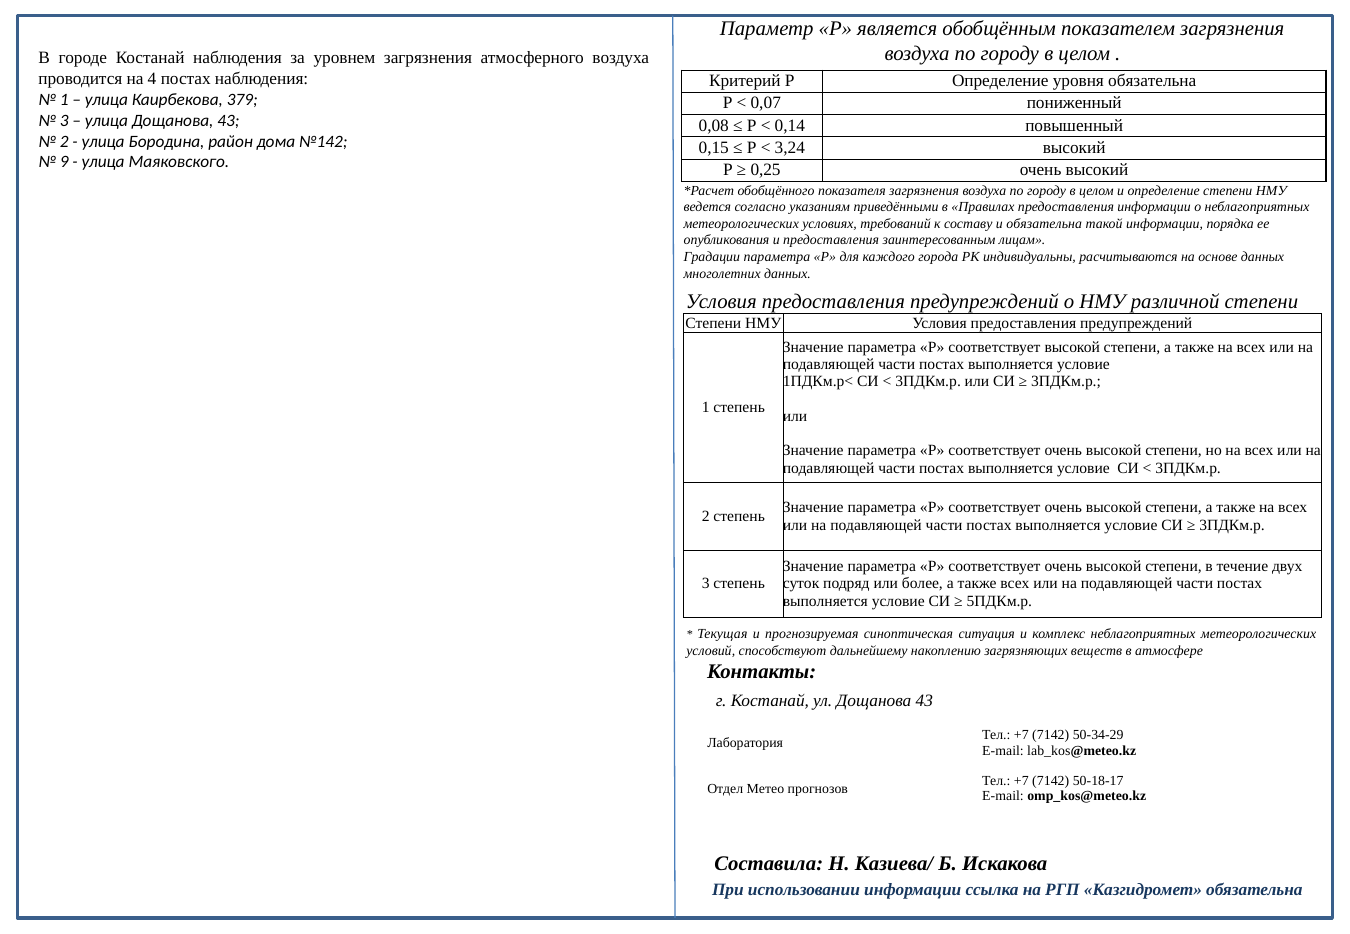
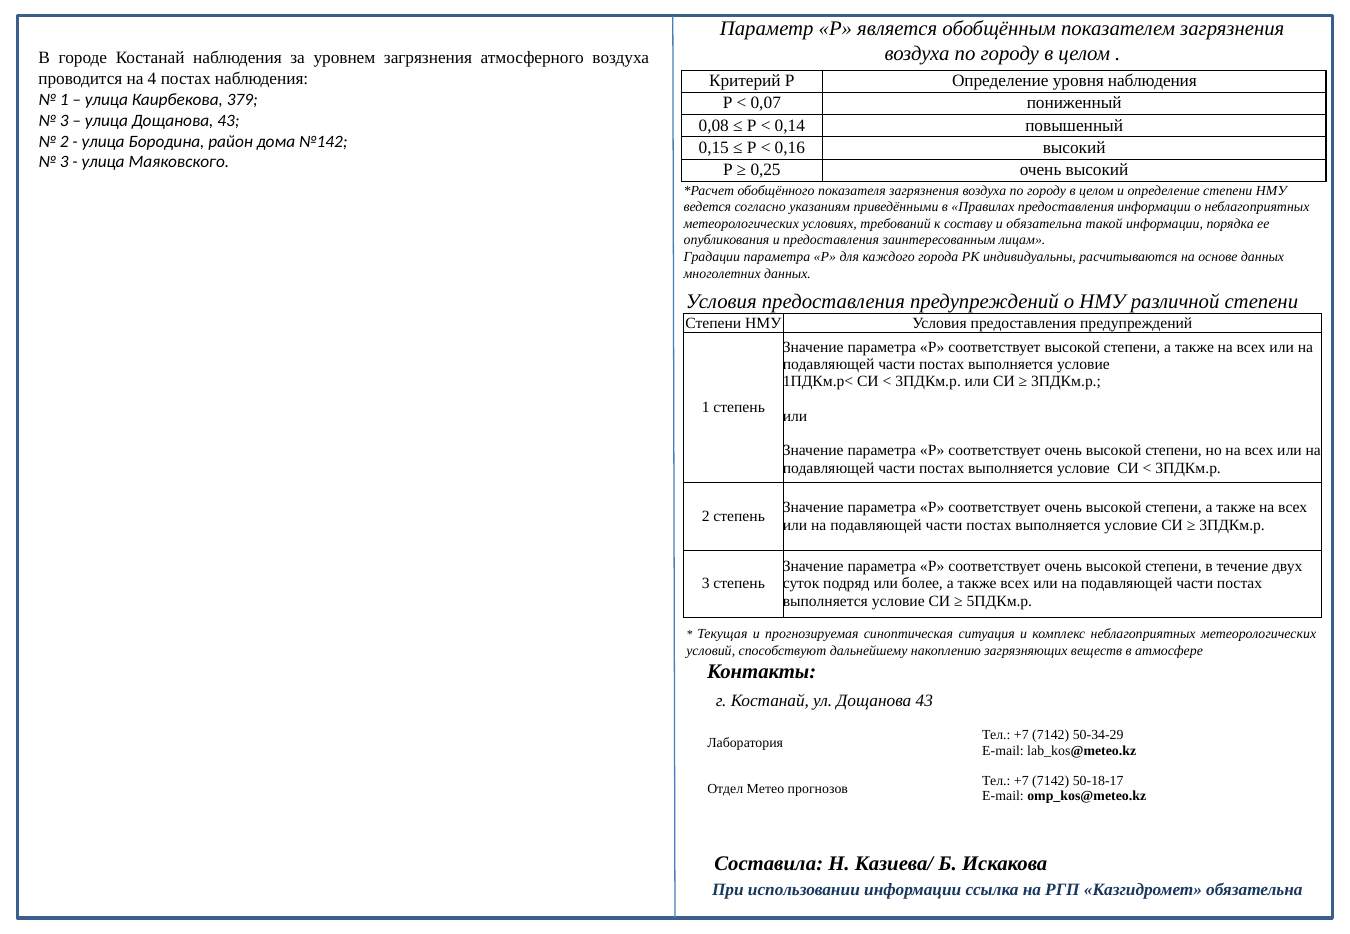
уровня обязательна: обязательна -> наблюдения
3,24: 3,24 -> 0,16
9 at (64, 162): 9 -> 3
